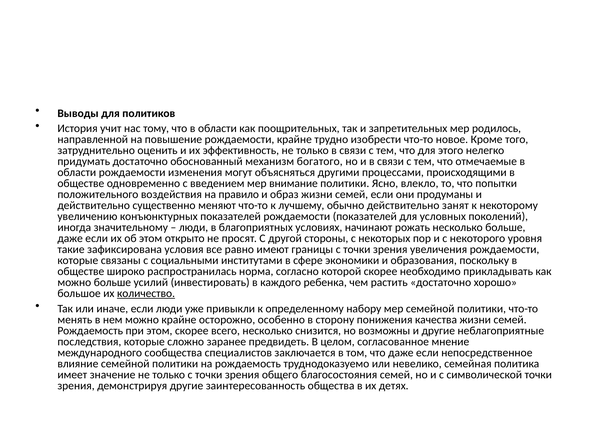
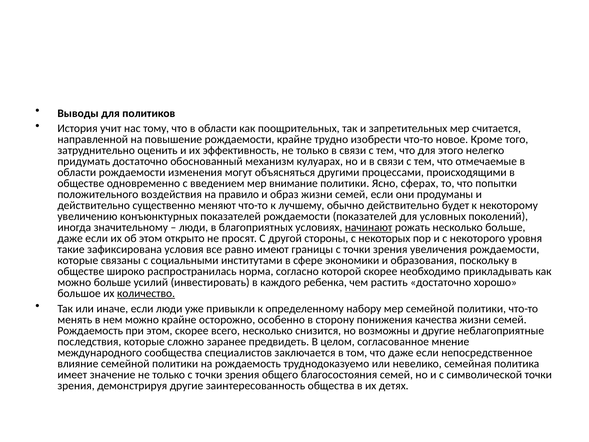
родилось: родилось -> считается
богатого: богатого -> кулуарах
влекло: влекло -> сферах
занят: занят -> будет
начинают underline: none -> present
